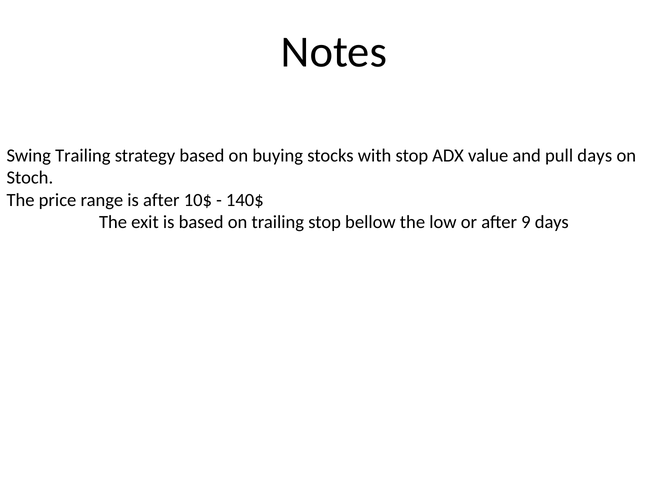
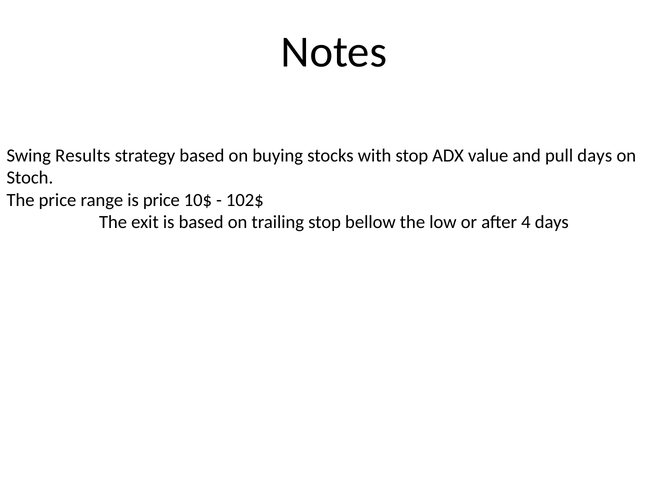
Swing Trailing: Trailing -> Results
is after: after -> price
140$: 140$ -> 102$
9: 9 -> 4
